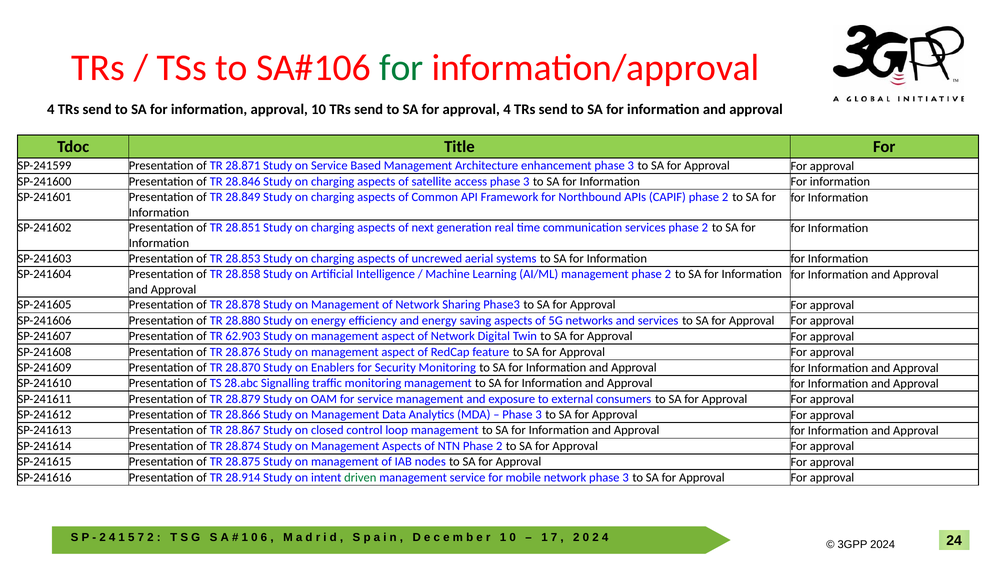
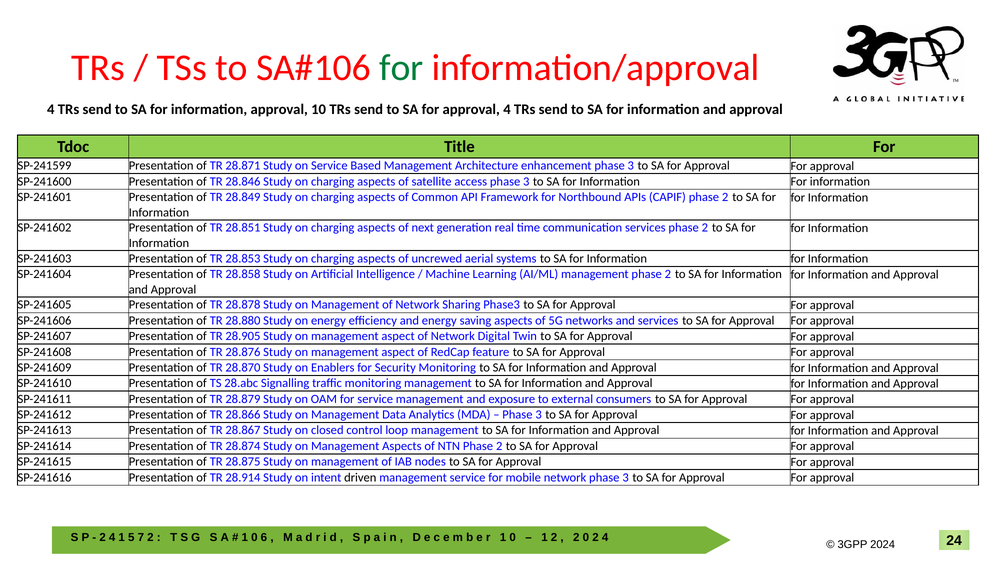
62.903: 62.903 -> 28.905
driven colour: green -> black
7 at (554, 537): 7 -> 2
